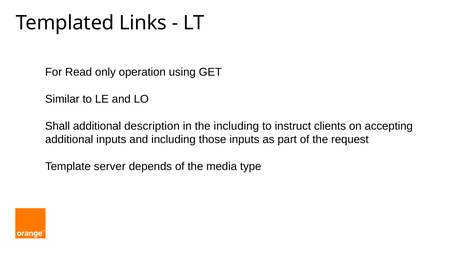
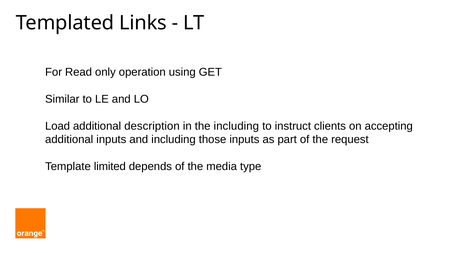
Shall: Shall -> Load
server: server -> limited
